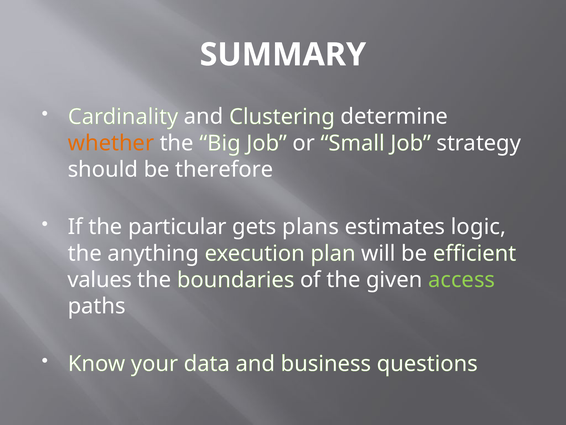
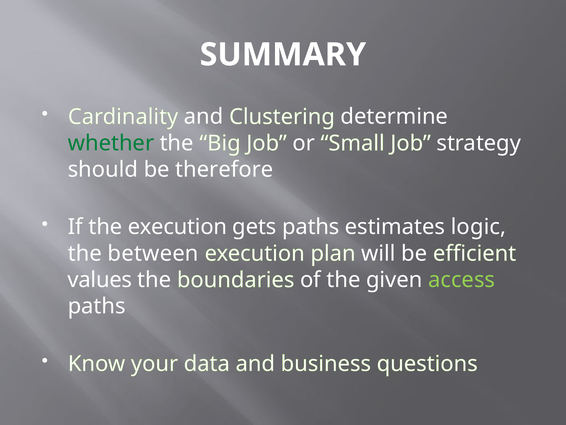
whether colour: orange -> green
the particular: particular -> execution
gets plans: plans -> paths
anything: anything -> between
